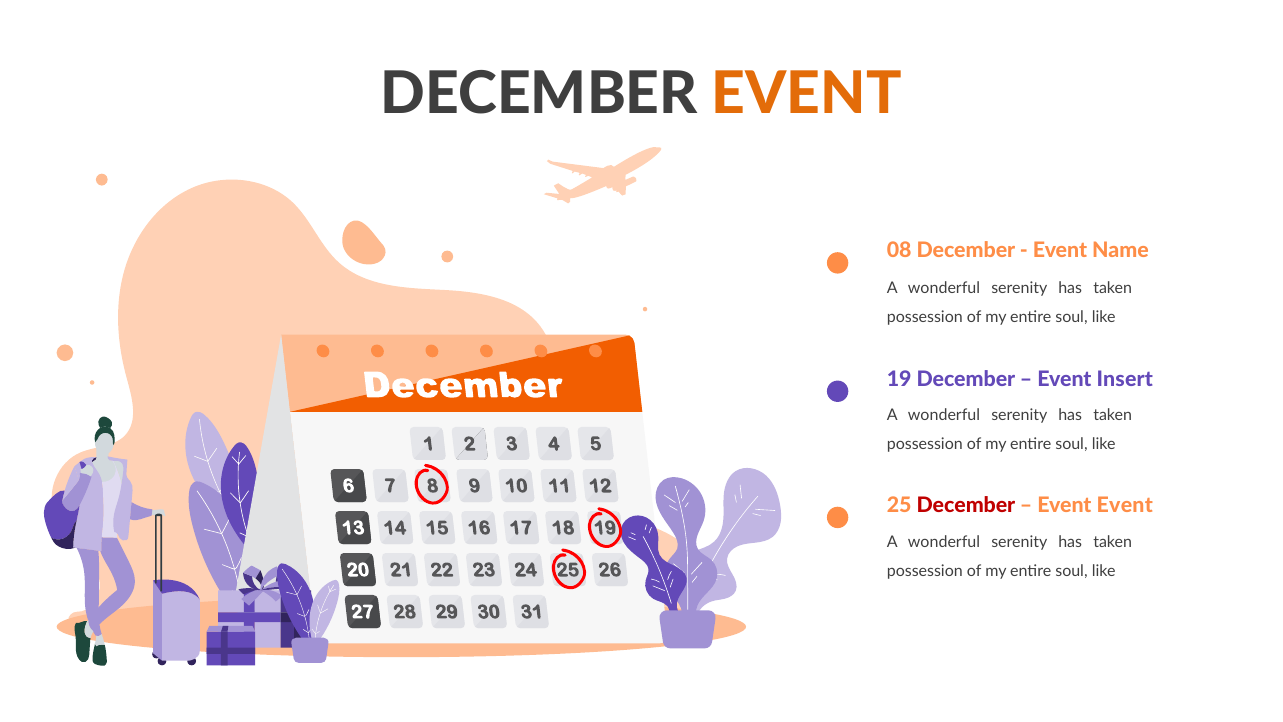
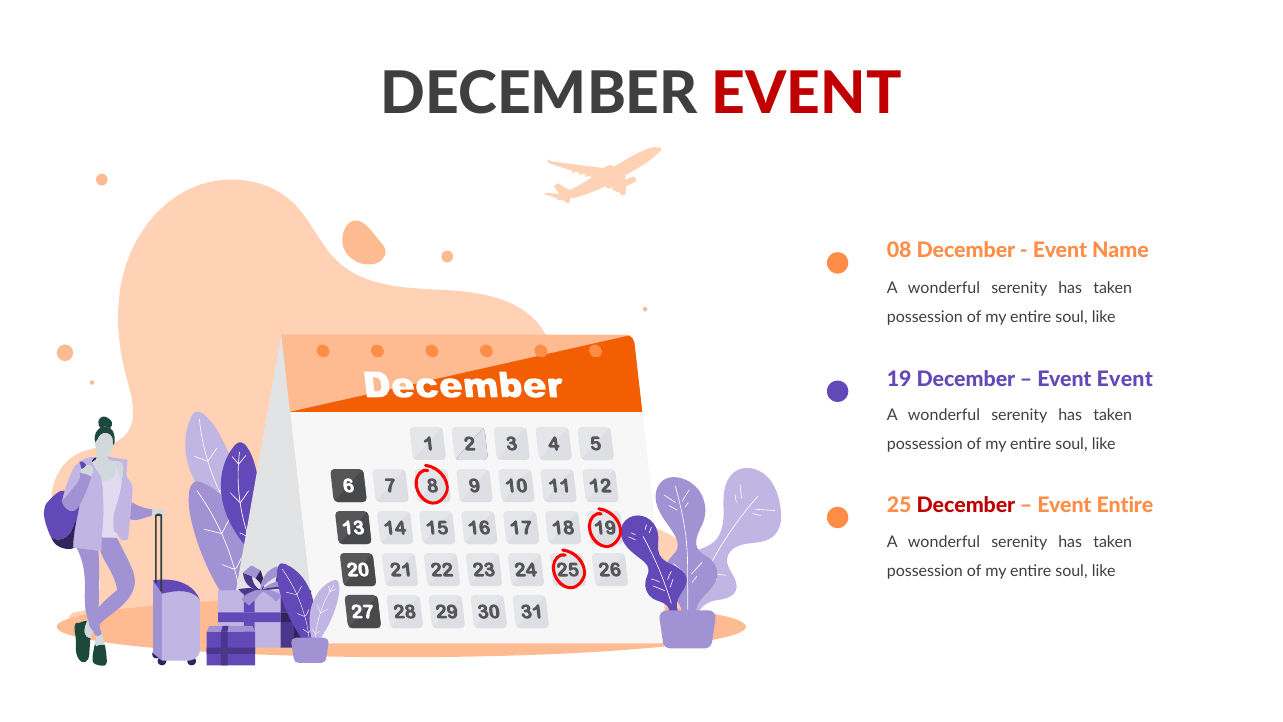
EVENT at (807, 94) colour: orange -> red
Event Insert: Insert -> Event
Event Event: Event -> Entire
